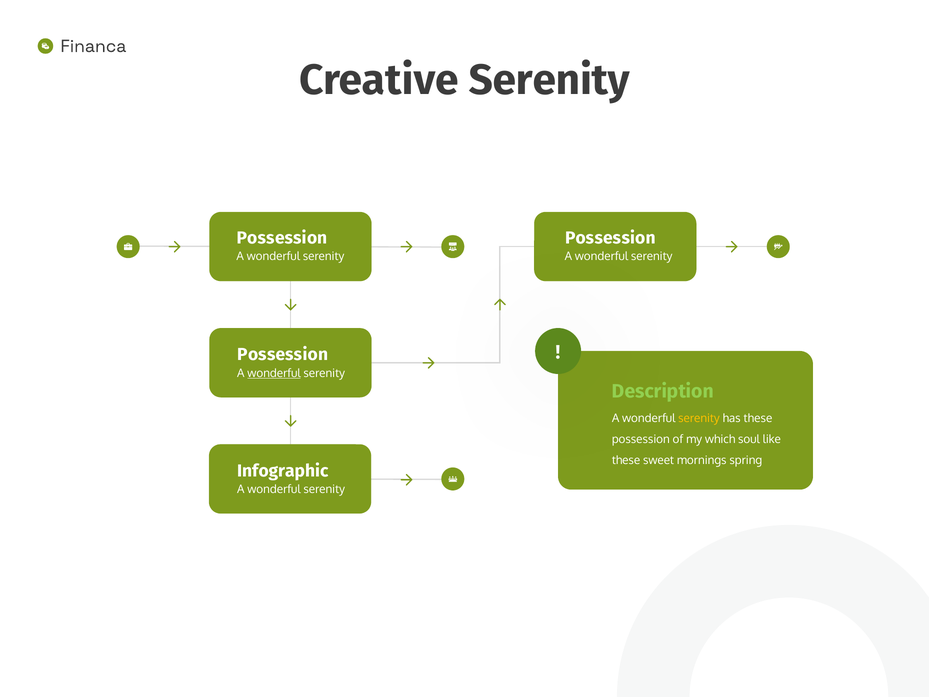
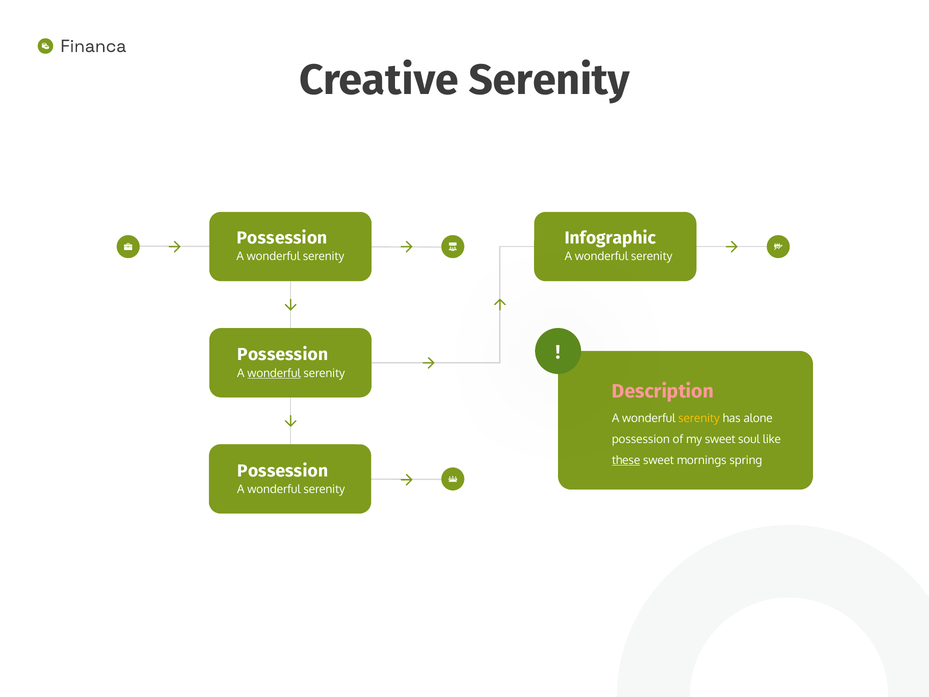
Possession at (610, 238): Possession -> Infographic
Description colour: light green -> pink
has these: these -> alone
my which: which -> sweet
these at (626, 460) underline: none -> present
Infographic at (283, 471): Infographic -> Possession
